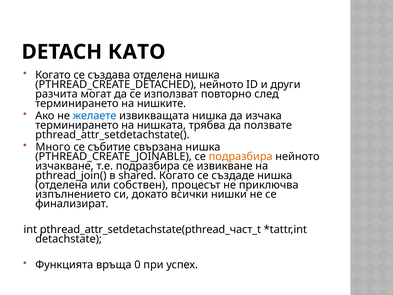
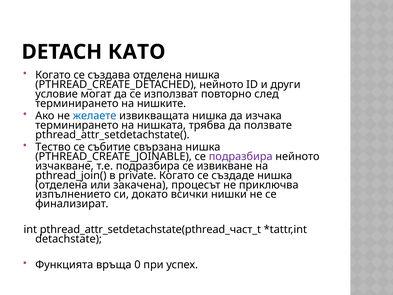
разчита: разчита -> условие
Много: Много -> Тество
подразбира at (241, 156) colour: orange -> purple
shared: shared -> private
собствен: собствен -> закачена
